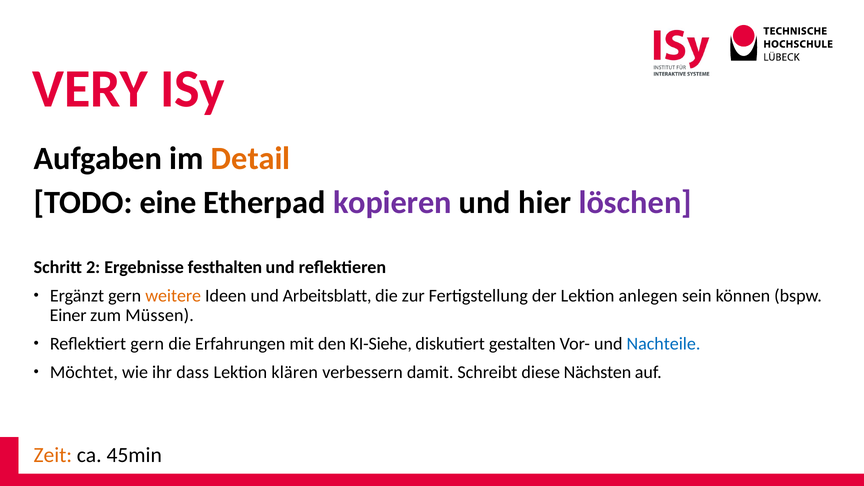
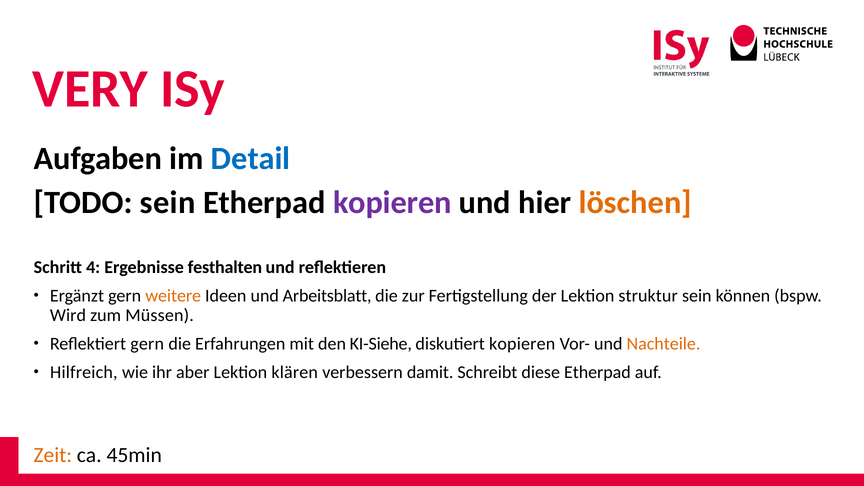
Detail colour: orange -> blue
TODO eine: eine -> sein
löschen colour: purple -> orange
2: 2 -> 4
anlegen: anlegen -> struktur
Einer: Einer -> Wird
diskutiert gestalten: gestalten -> kopieren
Nachteile colour: blue -> orange
Möchtet: Möchtet -> Hilfreich
dass: dass -> aber
diese Nächsten: Nächsten -> Etherpad
